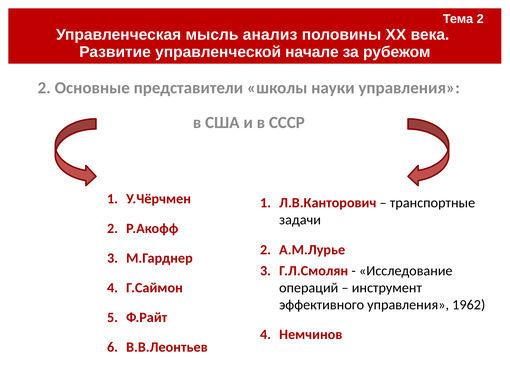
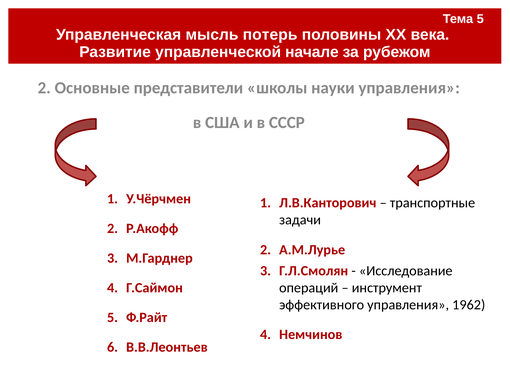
Тема 2: 2 -> 5
анализ: анализ -> потерь
